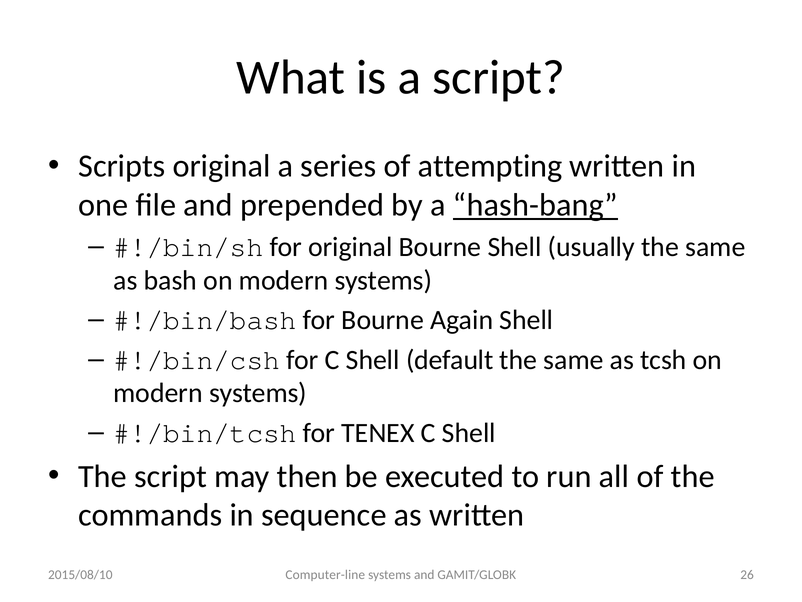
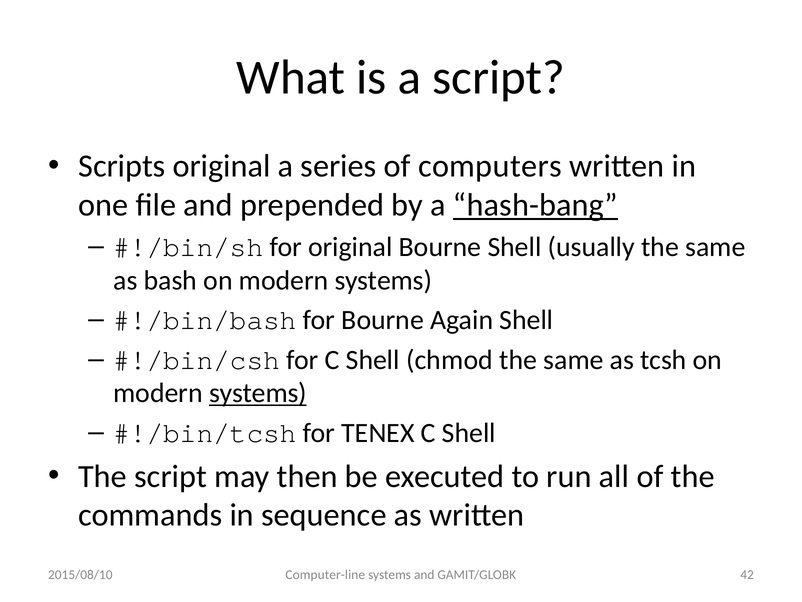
attempting: attempting -> computers
default: default -> chmod
systems at (258, 393) underline: none -> present
26: 26 -> 42
